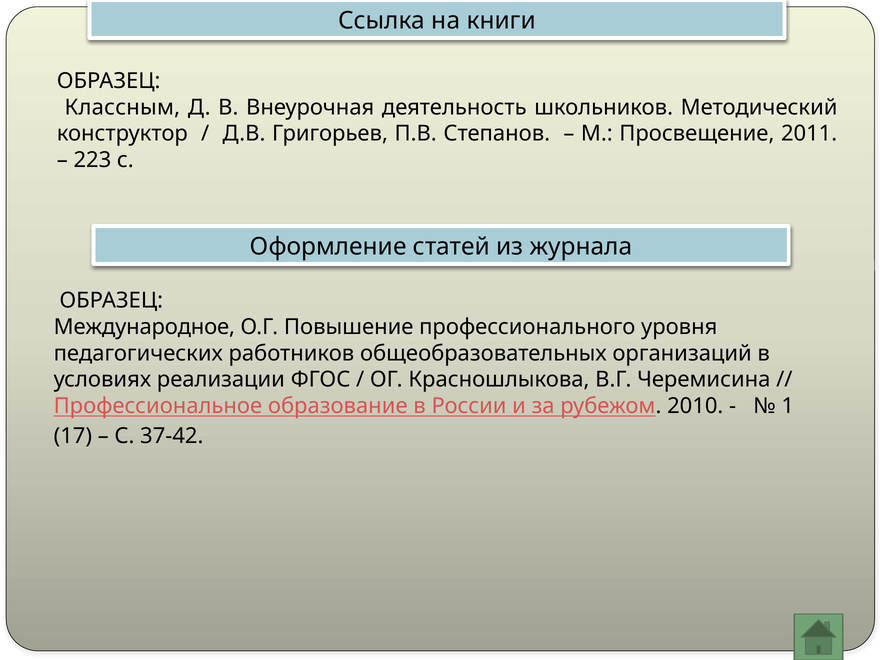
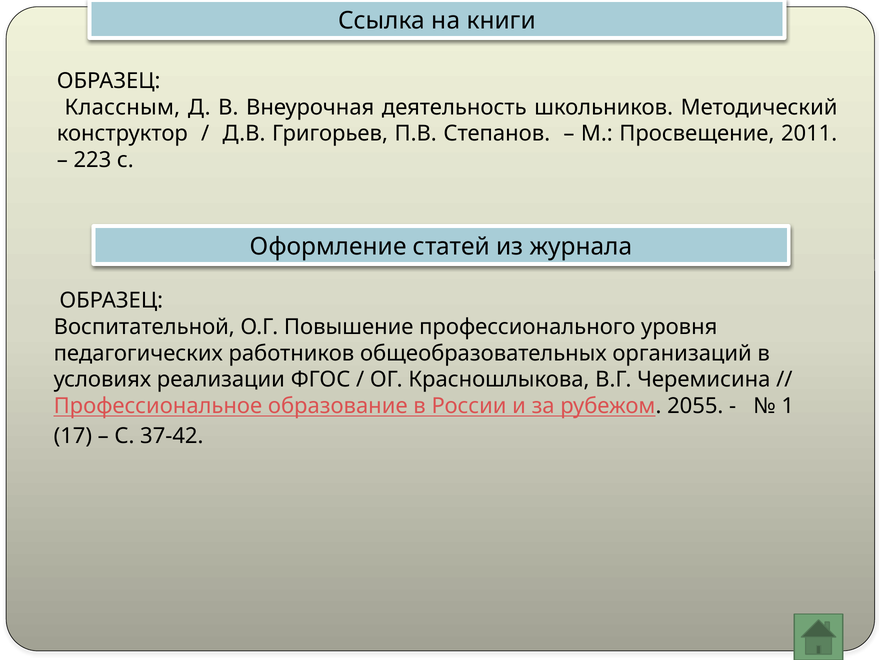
Международное: Международное -> Воспитательной
2010: 2010 -> 2055
